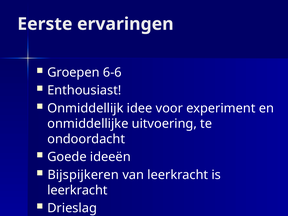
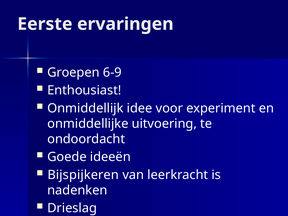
6-6: 6-6 -> 6-9
leerkracht at (77, 190): leerkracht -> nadenken
